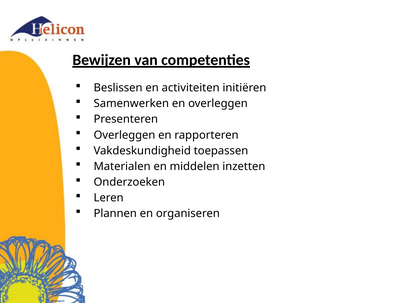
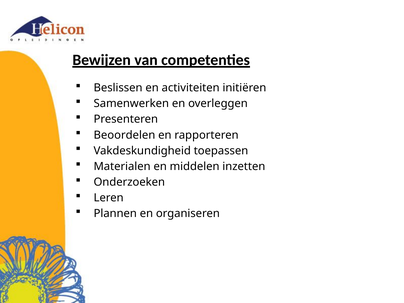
Overleggen at (124, 135): Overleggen -> Beoordelen
